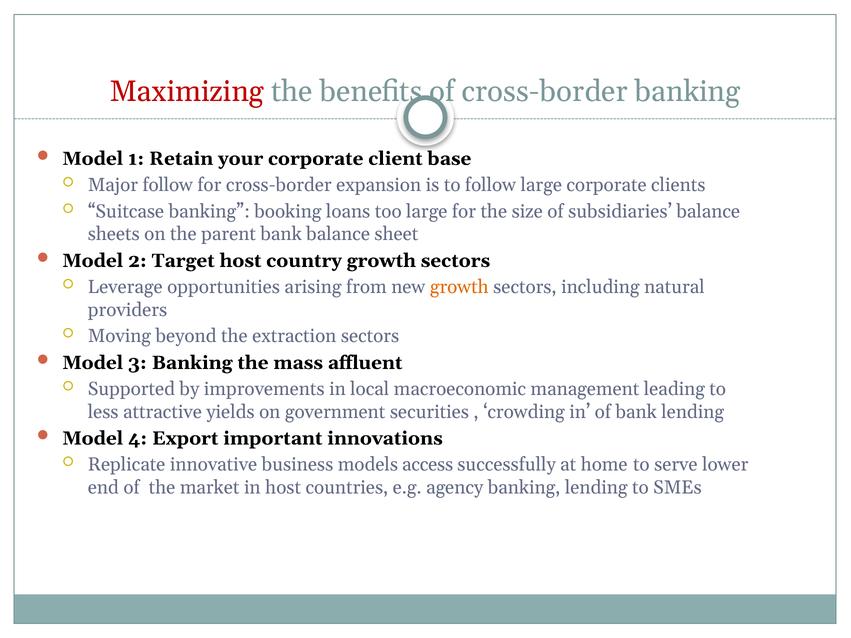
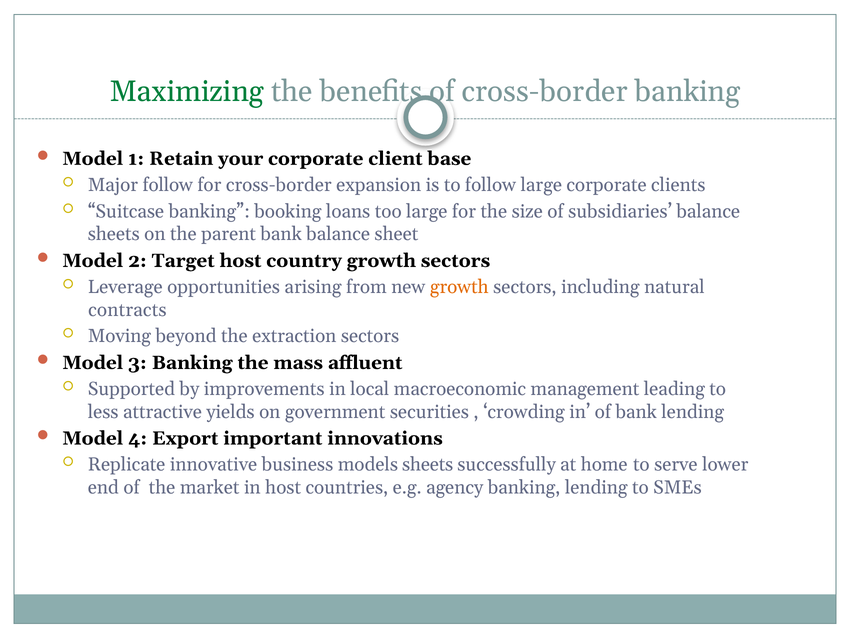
Maximizing colour: red -> green
providers: providers -> contracts
models access: access -> sheets
